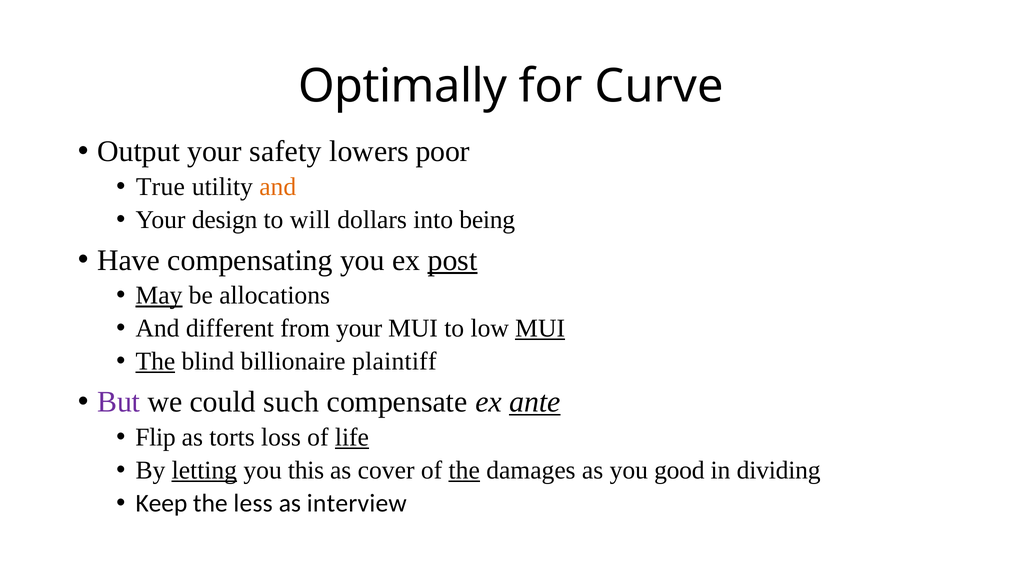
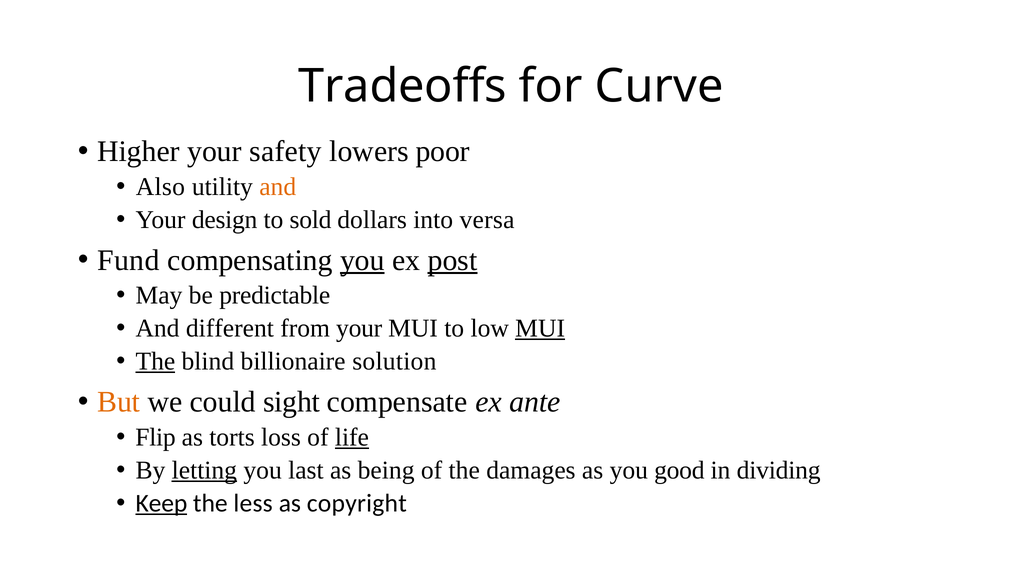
Optimally: Optimally -> Tradeoffs
Output: Output -> Higher
True: True -> Also
will: will -> sold
being: being -> versa
Have: Have -> Fund
you at (362, 260) underline: none -> present
May underline: present -> none
allocations: allocations -> predictable
plaintiff: plaintiff -> solution
But colour: purple -> orange
such: such -> sight
ante underline: present -> none
this: this -> last
cover: cover -> being
the at (464, 470) underline: present -> none
Keep underline: none -> present
interview: interview -> copyright
